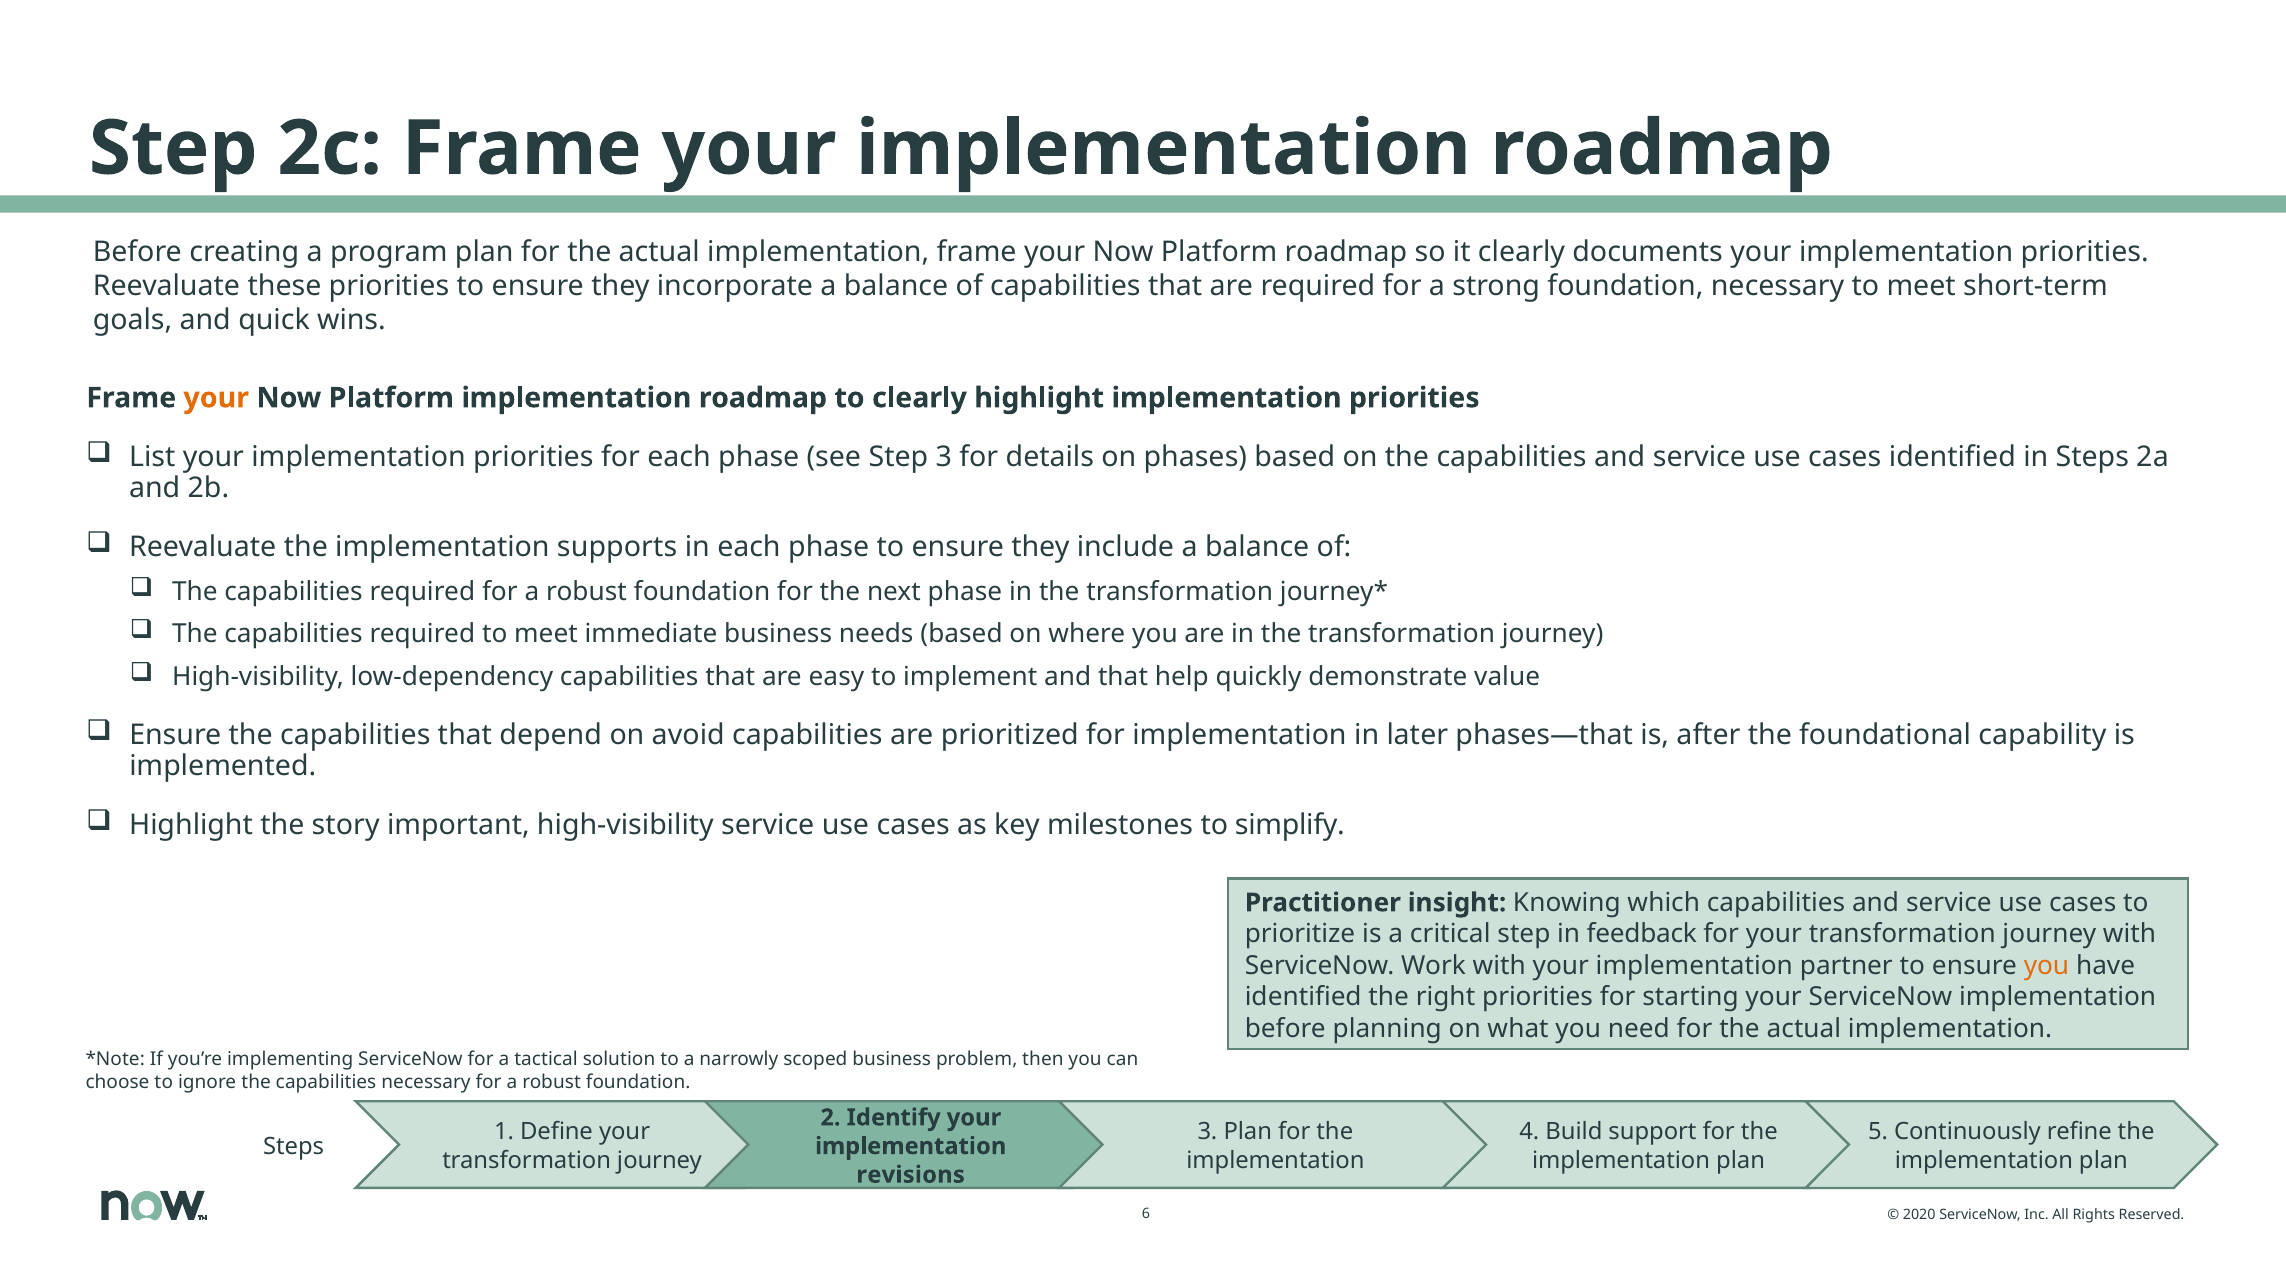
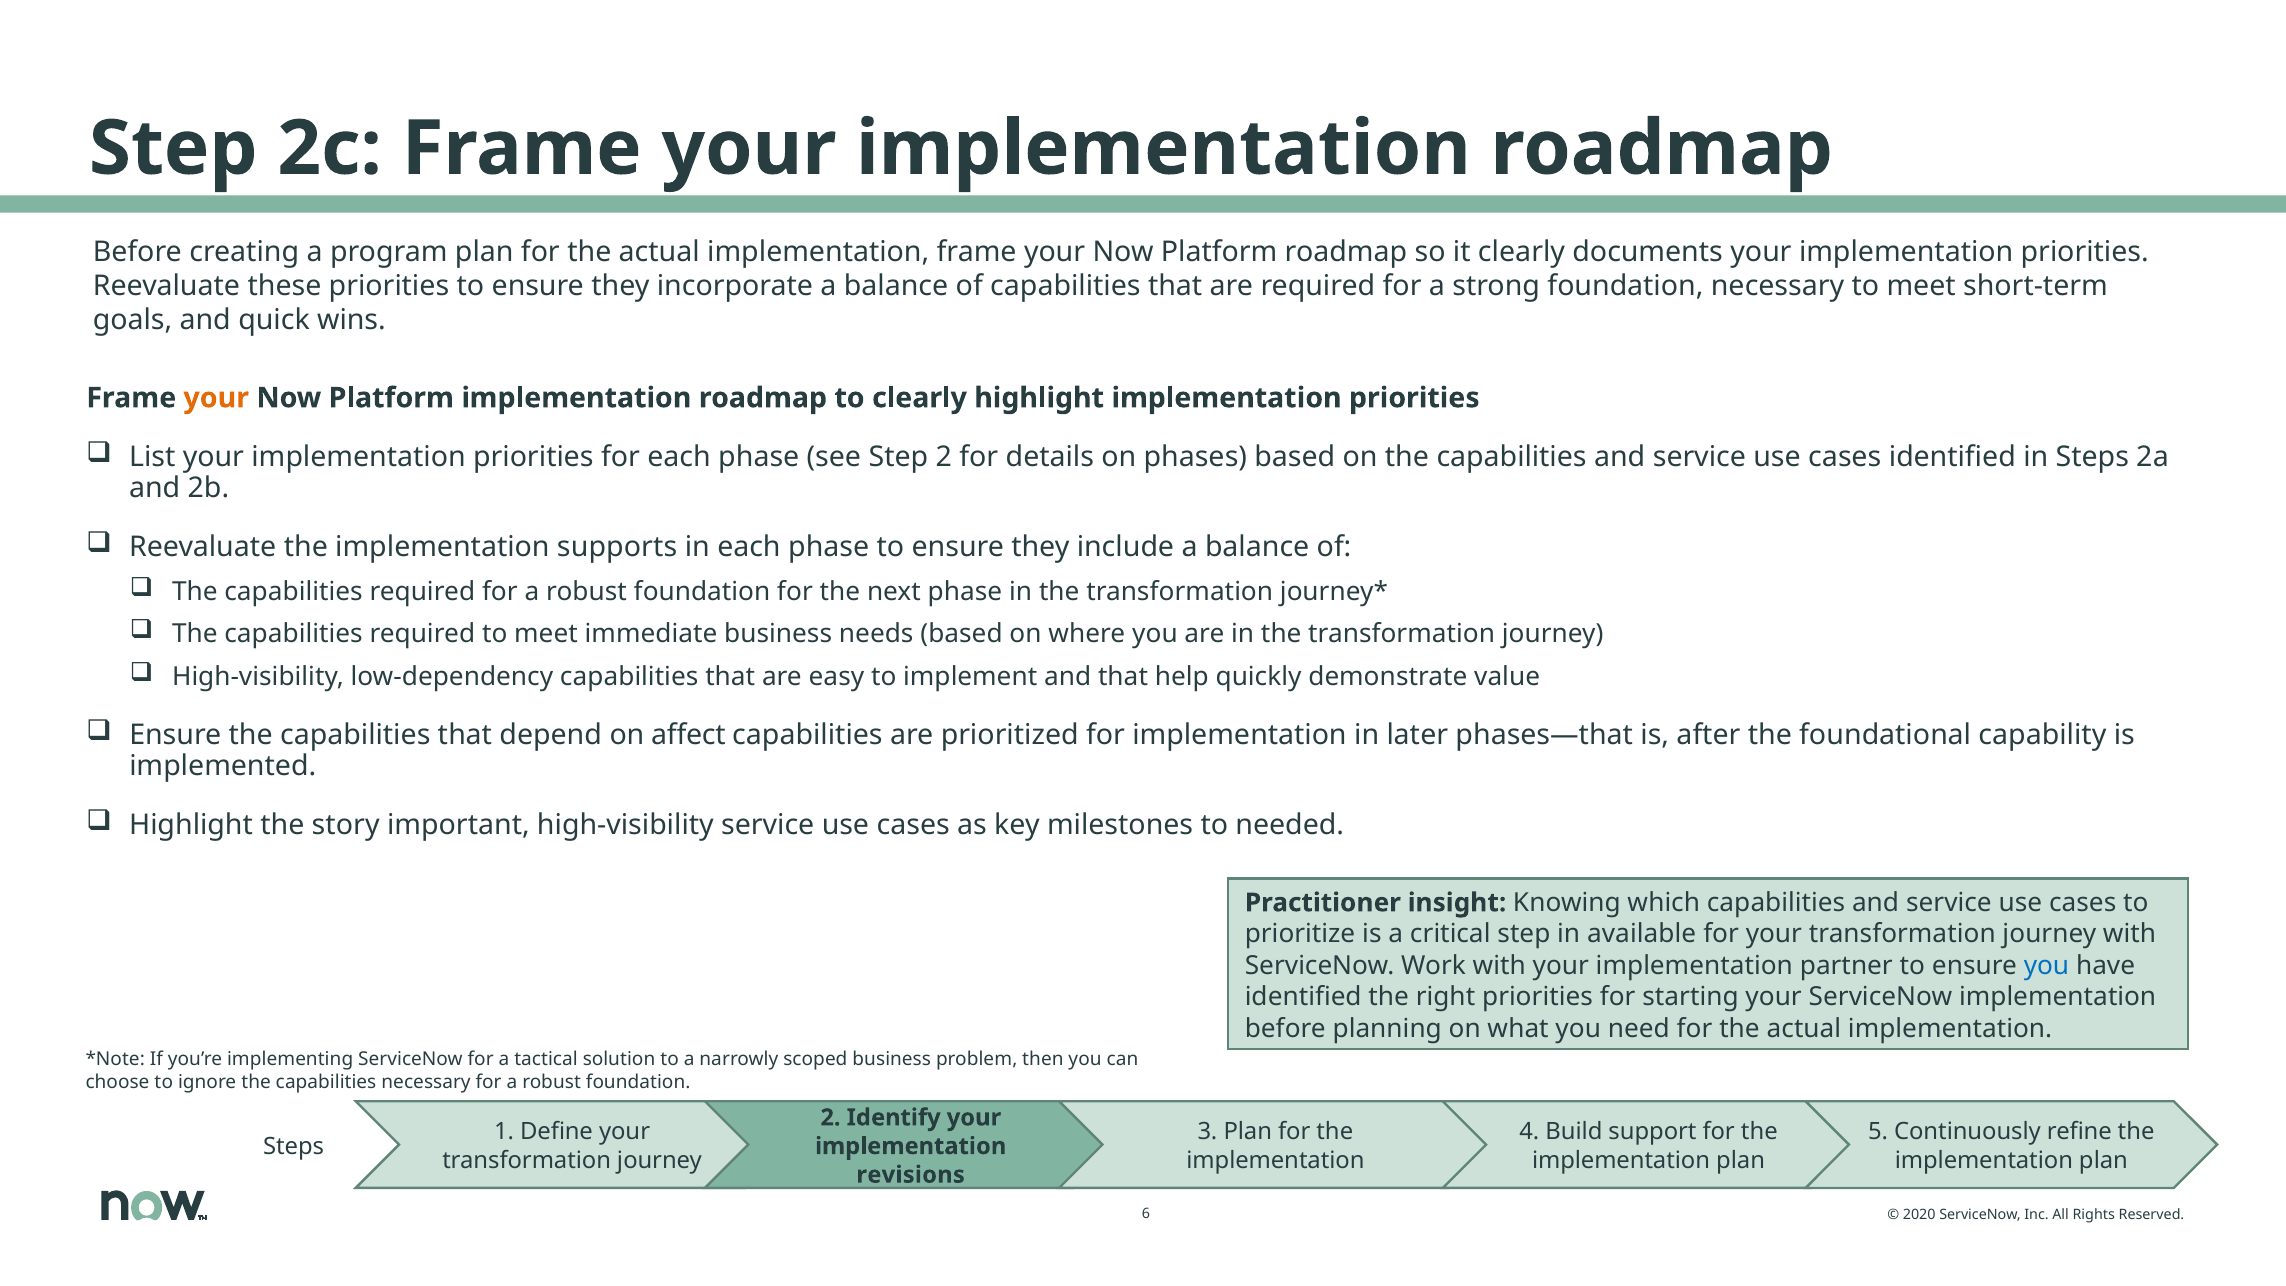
Step 3: 3 -> 2
avoid: avoid -> affect
simplify: simplify -> needed
feedback: feedback -> available
you at (2047, 966) colour: orange -> blue
